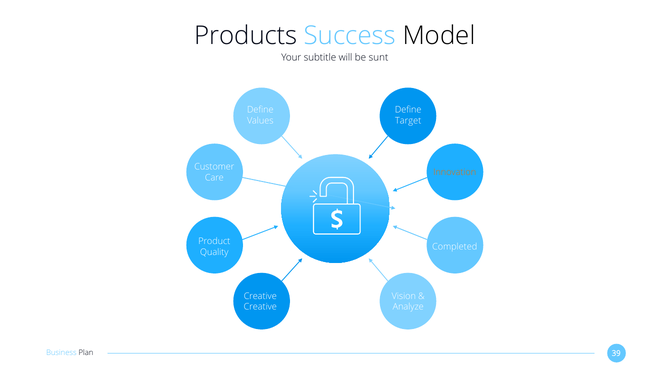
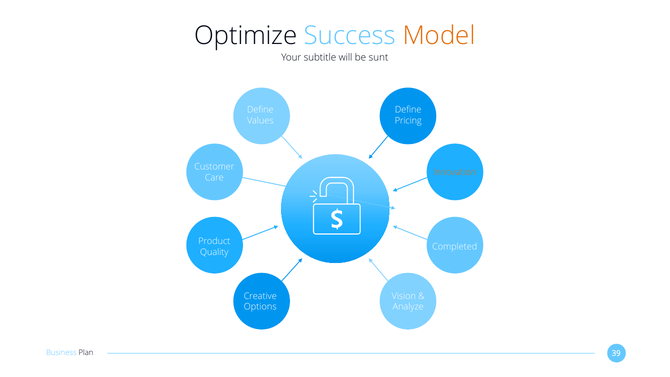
Products: Products -> Optimize
Model colour: black -> orange
Target: Target -> Pricing
Creative at (260, 307): Creative -> Options
